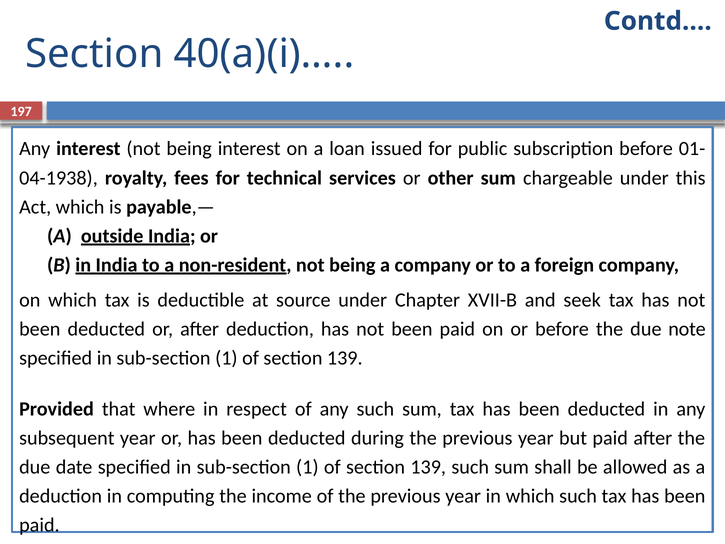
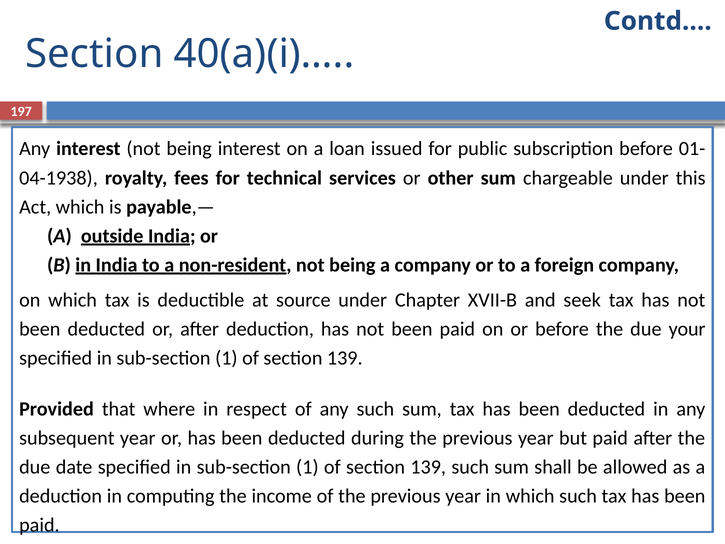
note: note -> your
